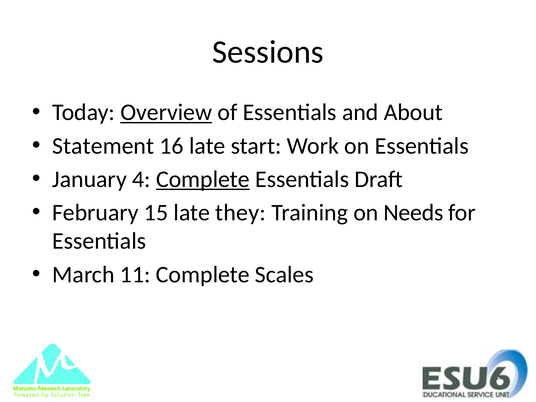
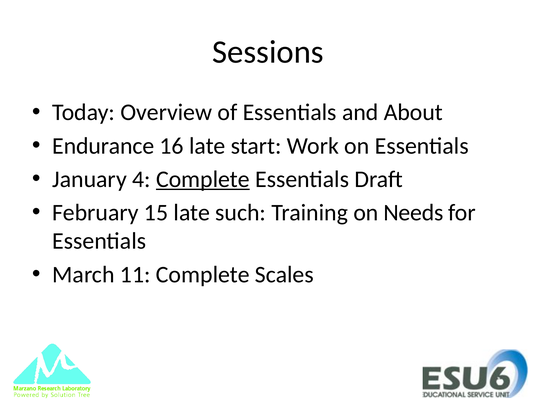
Overview underline: present -> none
Statement: Statement -> Endurance
they: they -> such
